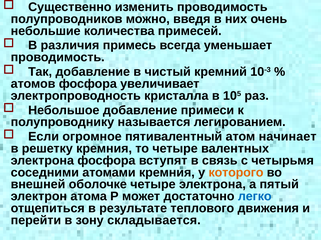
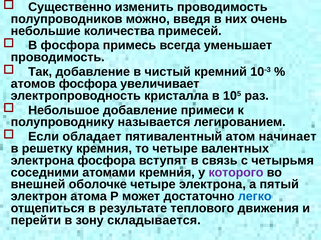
В различия: различия -> фосфора
огромное: огромное -> обладает
которого colour: orange -> purple
